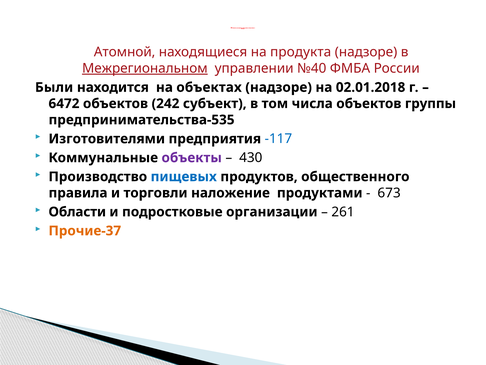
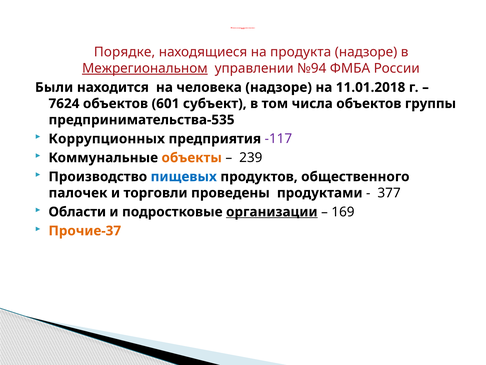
Атомной: Атомной -> Порядке
№40: №40 -> №94
объектах: объектах -> человека
02.01.2018: 02.01.2018 -> 11.01.2018
6472: 6472 -> 7624
242: 242 -> 601
Изготовителями: Изготовителями -> Коррупционных
-117 colour: blue -> purple
объекты colour: purple -> orange
430: 430 -> 239
правила: правила -> палочек
наложение: наложение -> проведены
673: 673 -> 377
организации underline: none -> present
261: 261 -> 169
